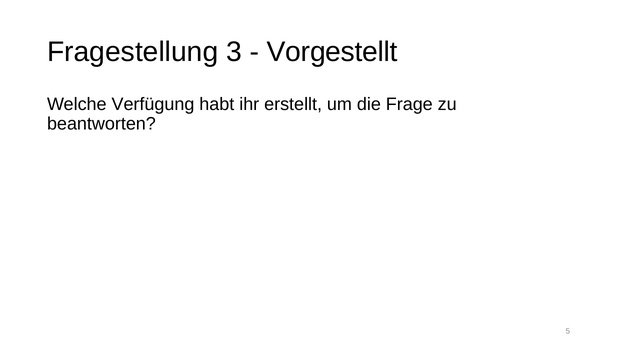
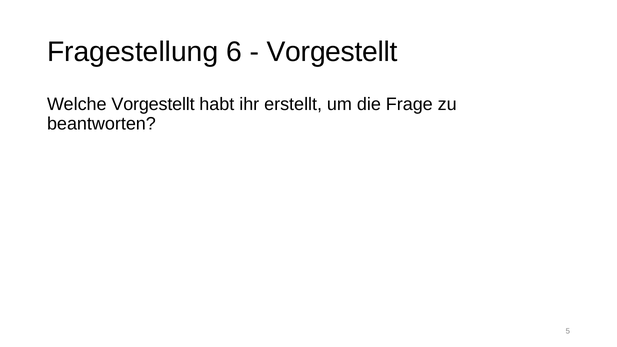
3: 3 -> 6
Welche Verfügung: Verfügung -> Vorgestellt
